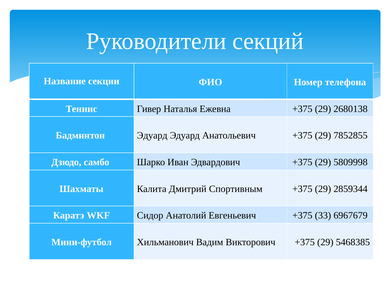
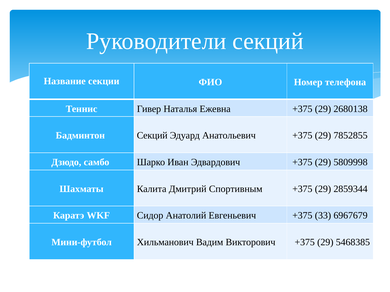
Бадминтон Эдуард: Эдуард -> Секций
